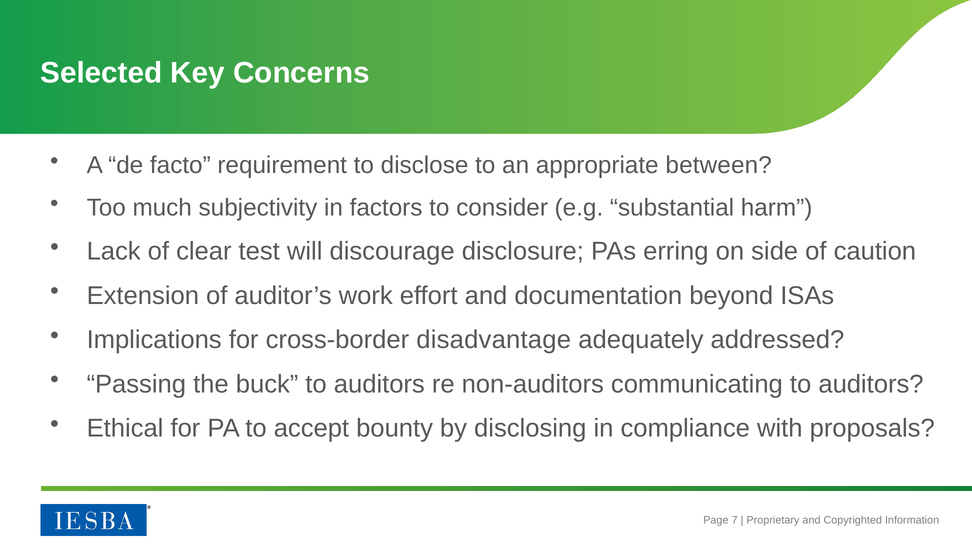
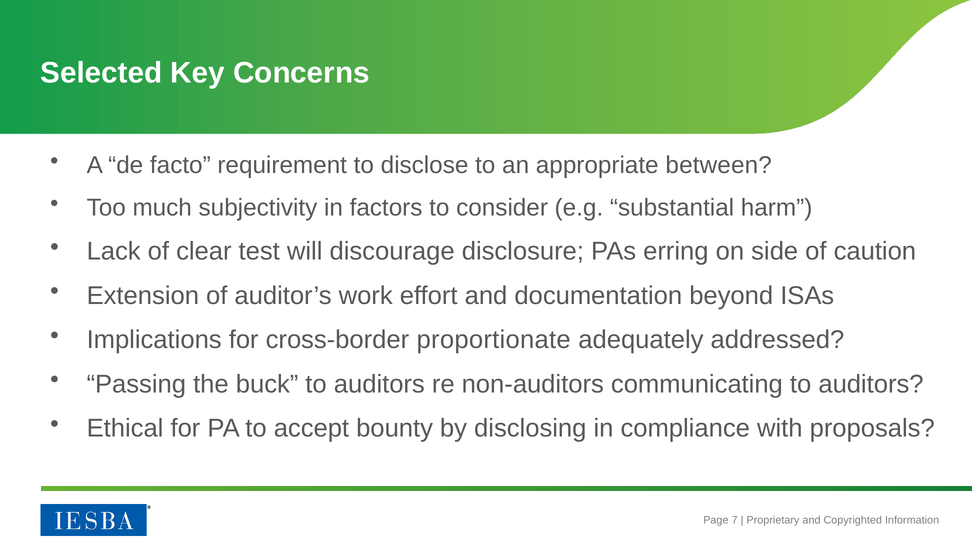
disadvantage: disadvantage -> proportionate
